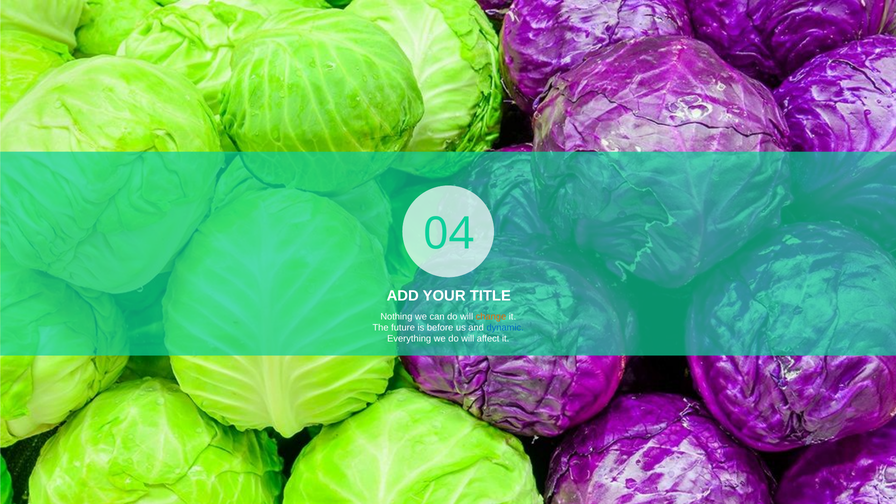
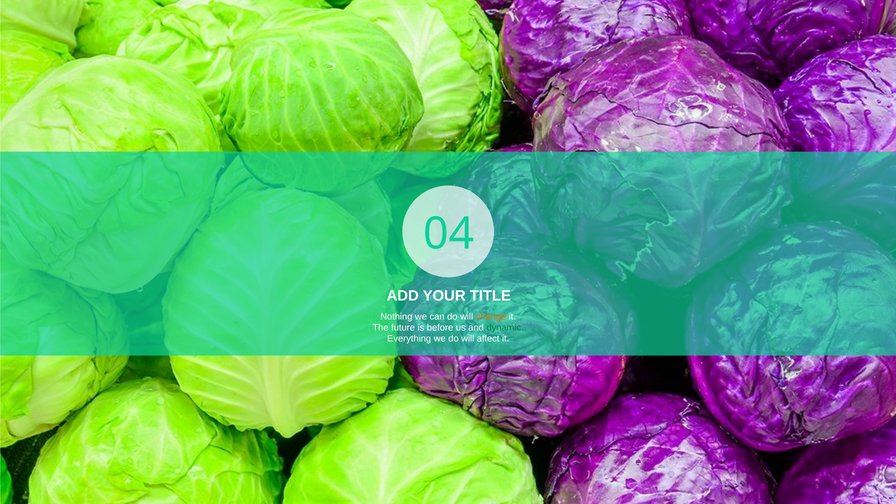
dynamic colour: blue -> green
